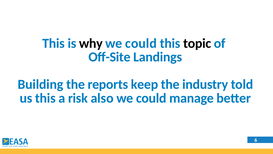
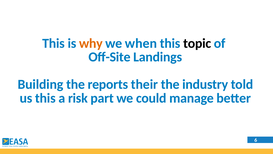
why colour: black -> orange
could at (141, 43): could -> when
keep: keep -> their
also: also -> part
